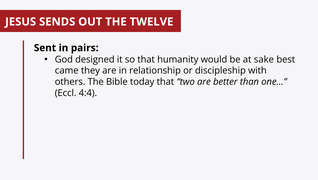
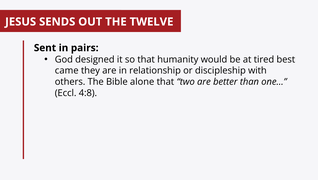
sake: sake -> tired
today: today -> alone
4:4: 4:4 -> 4:8
